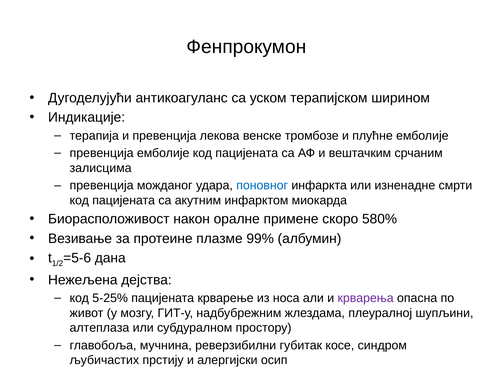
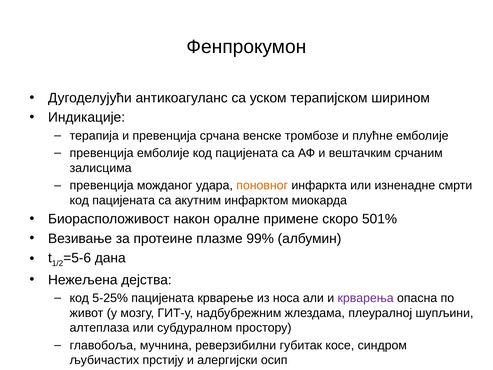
лекова: лекова -> срчана
поновног colour: blue -> orange
580%: 580% -> 501%
